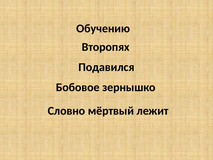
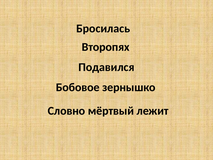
Обучению: Обучению -> Бросилась
